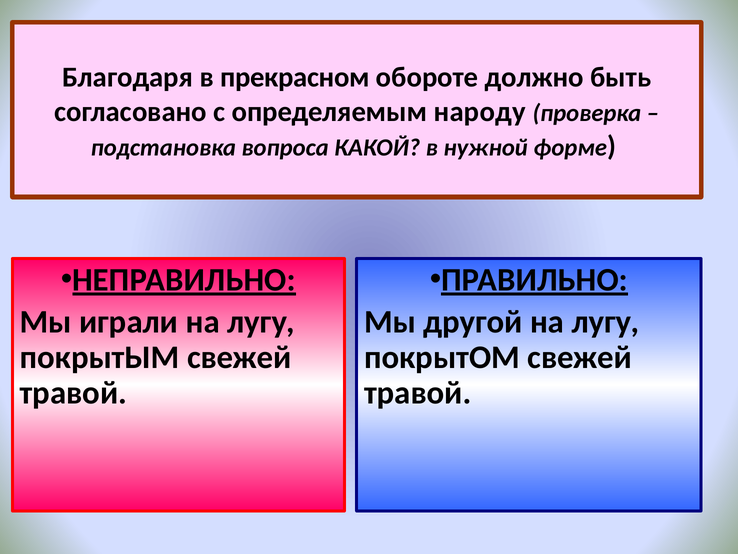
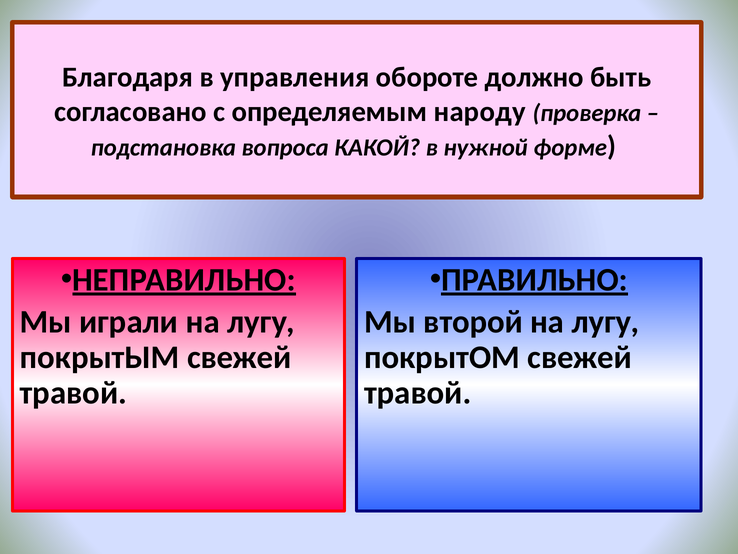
прекрасном: прекрасном -> управления
другой: другой -> второй
